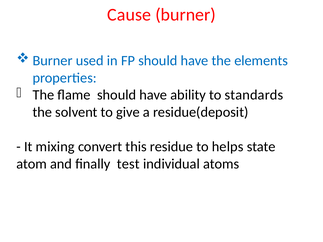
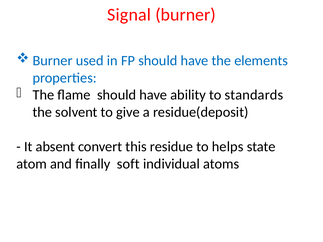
Cause: Cause -> Signal
mixing: mixing -> absent
test: test -> soft
